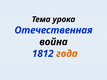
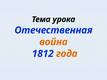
война colour: black -> orange
